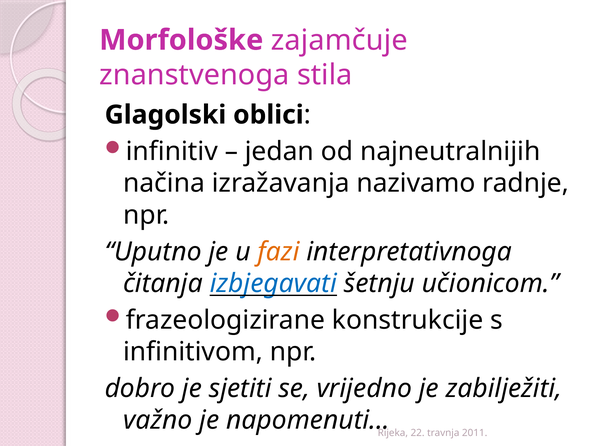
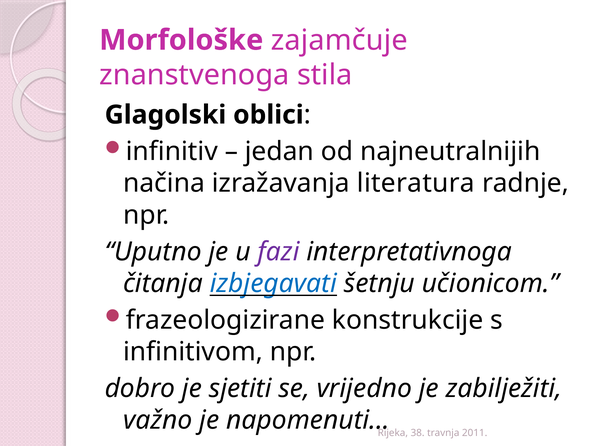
nazivamo: nazivamo -> literatura
fazi colour: orange -> purple
22: 22 -> 38
